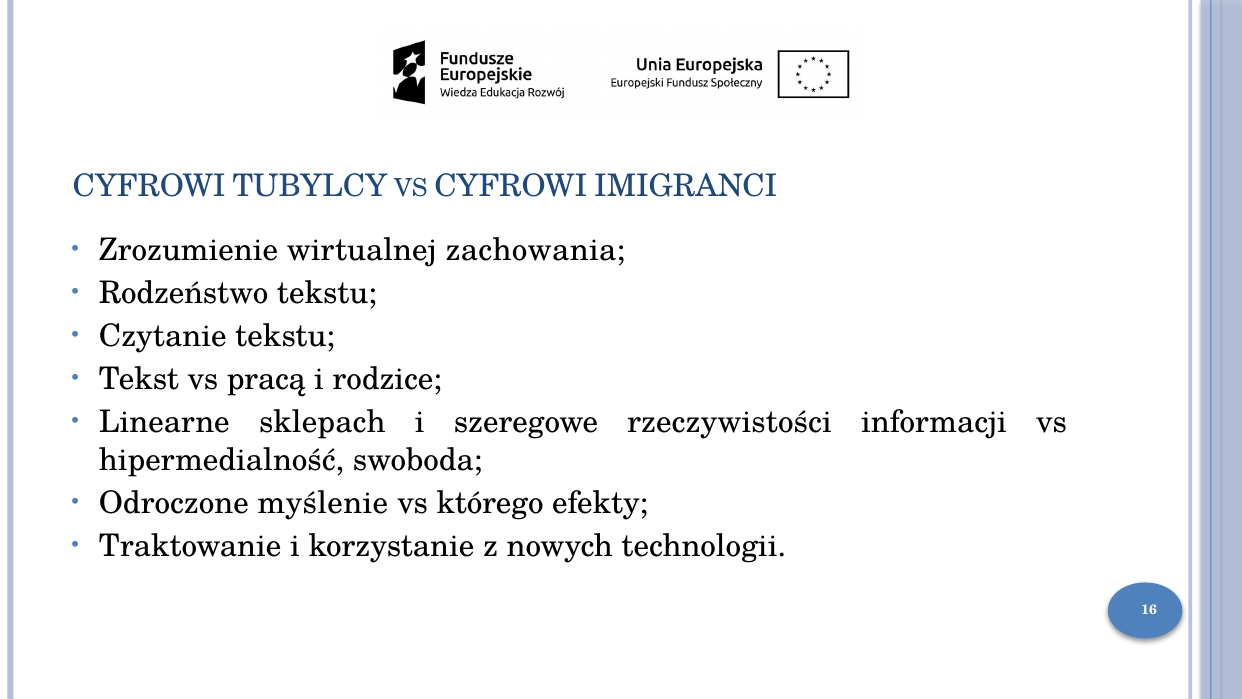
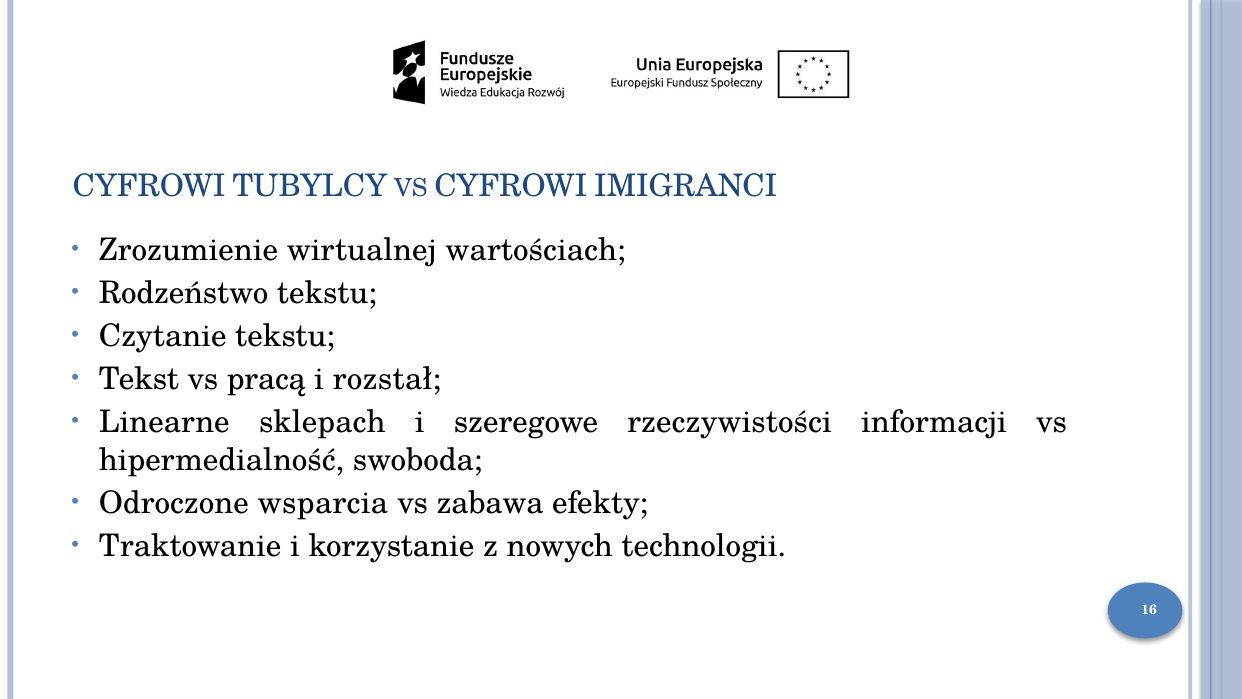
zachowania: zachowania -> wartościach
rodzice: rodzice -> rozstał
myślenie: myślenie -> wsparcia
którego: którego -> zabawa
